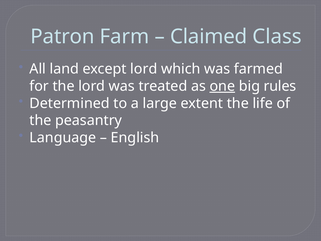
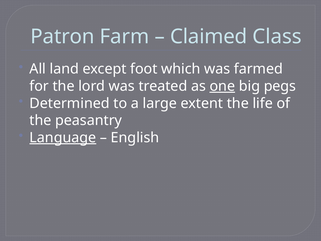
except lord: lord -> foot
rules: rules -> pegs
Language underline: none -> present
